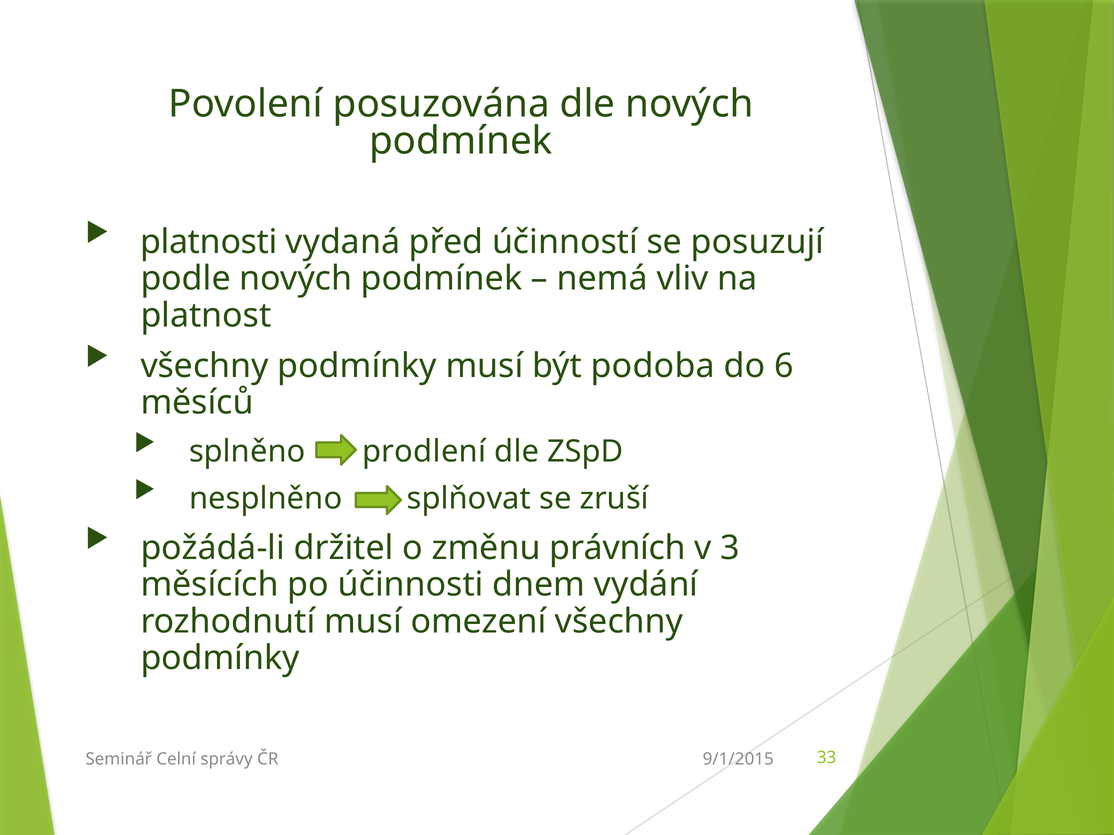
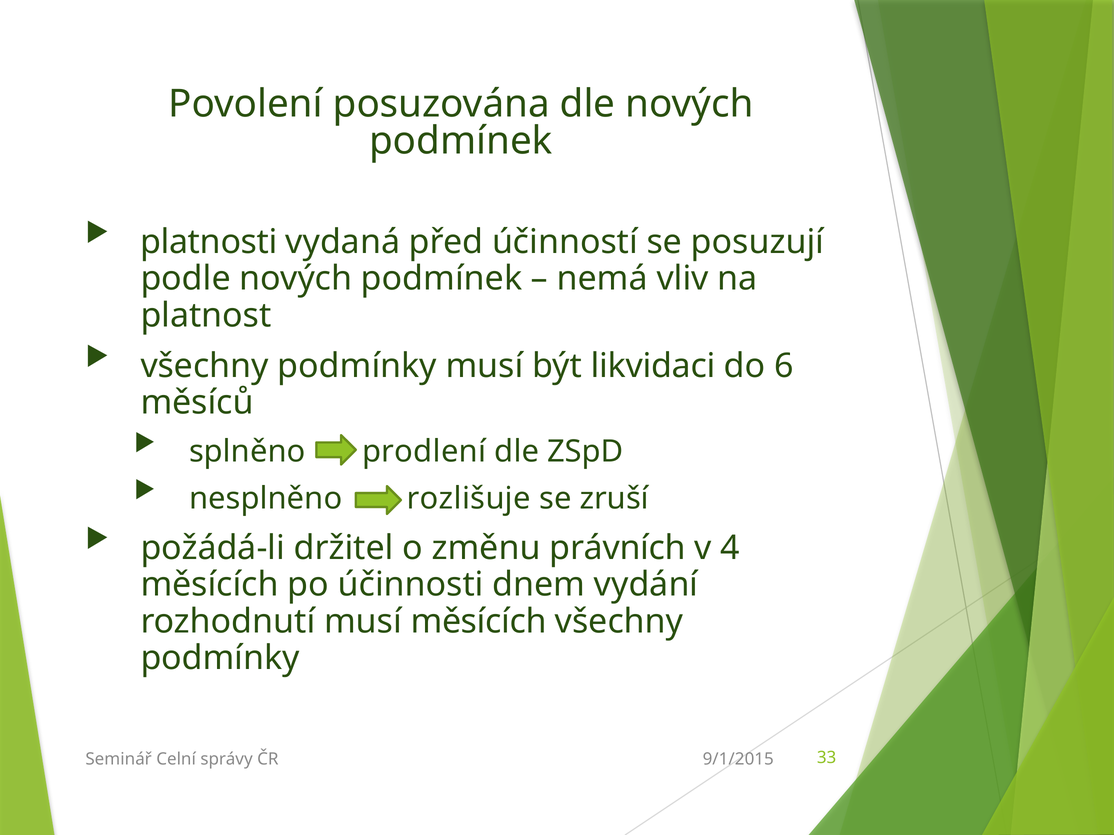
podoba: podoba -> likvidaci
splňovat: splňovat -> rozlišuje
3: 3 -> 4
musí omezení: omezení -> měsících
